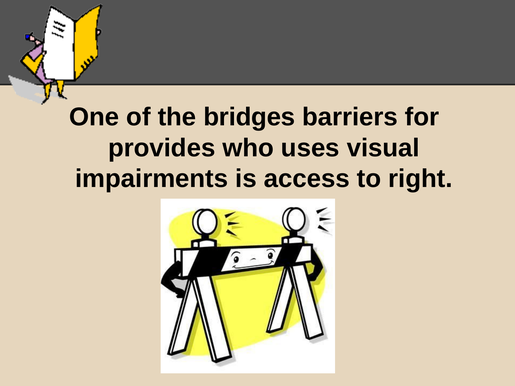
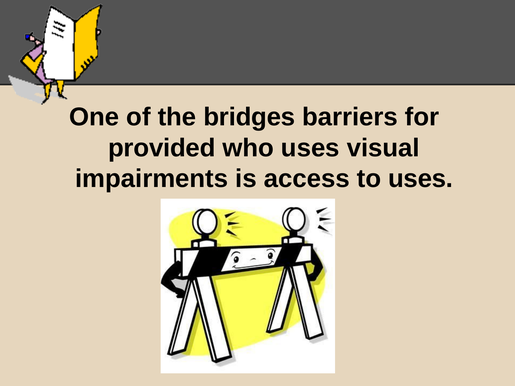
provides: provides -> provided
to right: right -> uses
